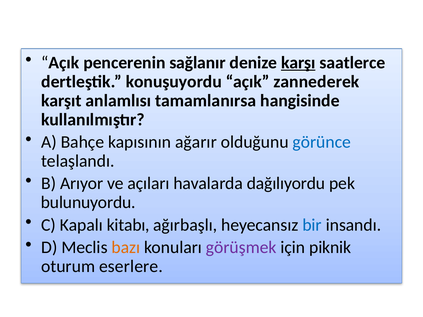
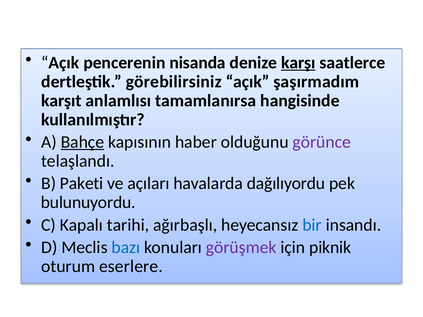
sağlanır: sağlanır -> nisanda
konuşuyordu: konuşuyordu -> görebilirsiniz
zannederek: zannederek -> şaşırmadım
Bahçe underline: none -> present
ağarır: ağarır -> haber
görünce colour: blue -> purple
Arıyor: Arıyor -> Paketi
kitabı: kitabı -> tarihi
bazı colour: orange -> blue
